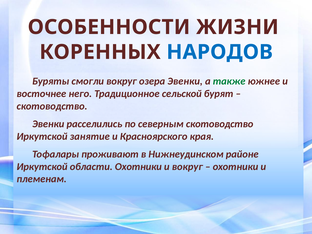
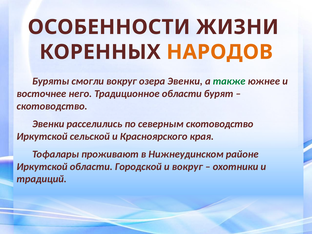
НАРОДОВ colour: blue -> orange
Традиционное сельской: сельской -> области
занятие: занятие -> сельской
области Охотники: Охотники -> Городской
племенам: племенам -> традиций
